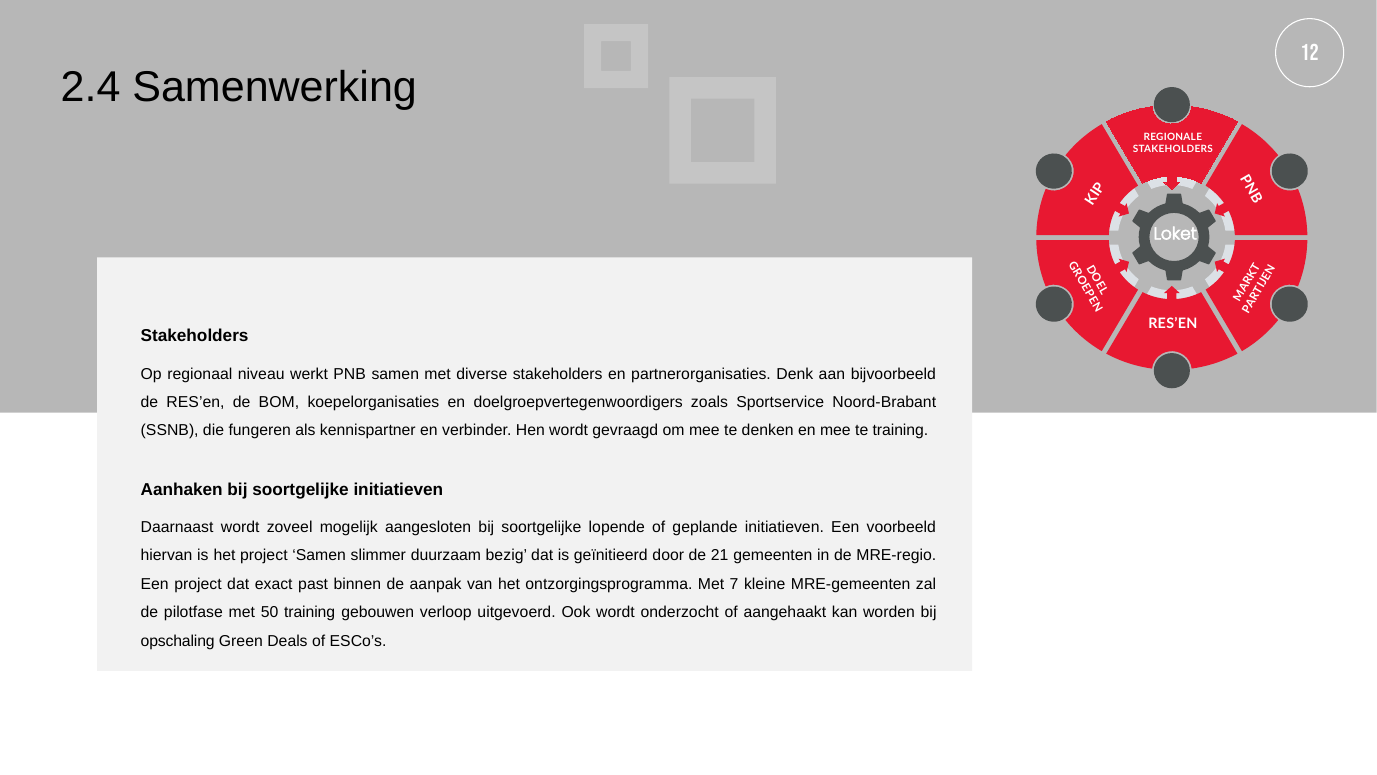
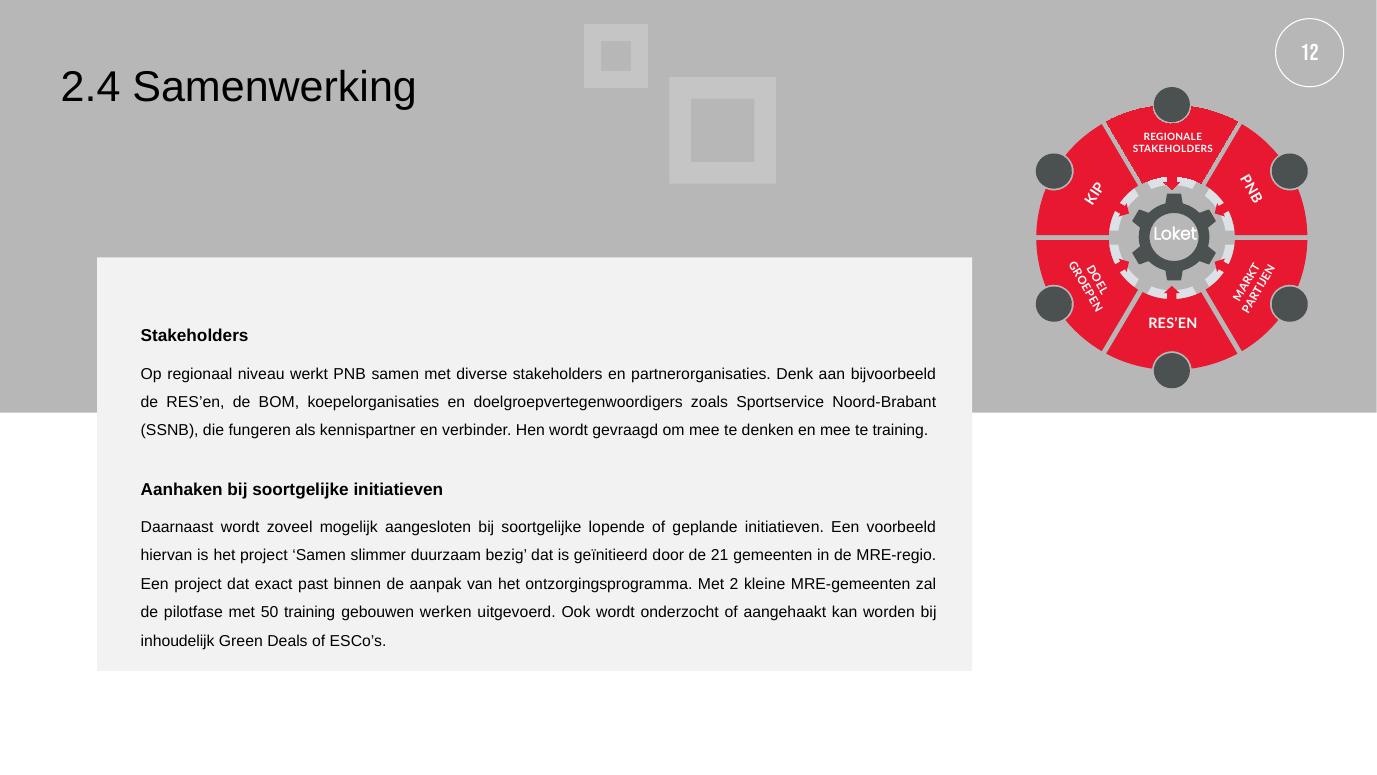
7: 7 -> 2
verloop: verloop -> werken
opschaling: opschaling -> inhoudelijk
